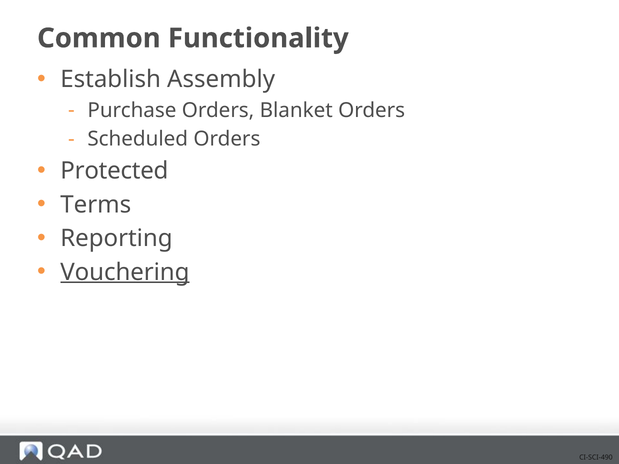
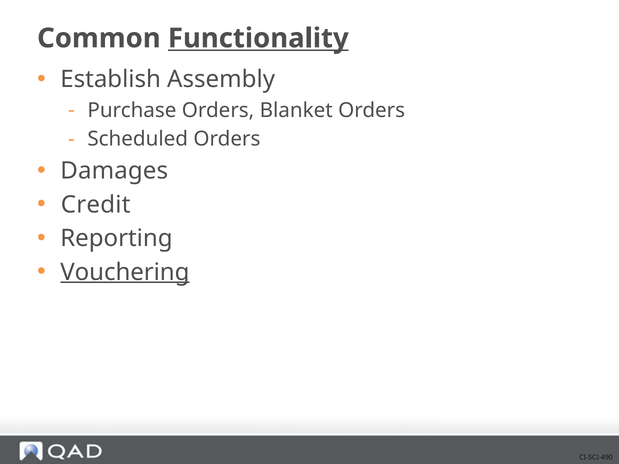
Functionality underline: none -> present
Protected: Protected -> Damages
Terms: Terms -> Credit
